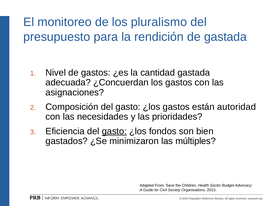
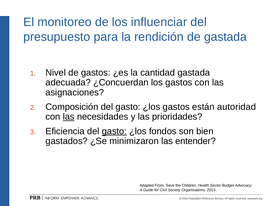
pluralismo: pluralismo -> influenciar
las at (69, 116) underline: none -> present
múltiples: múltiples -> entender
